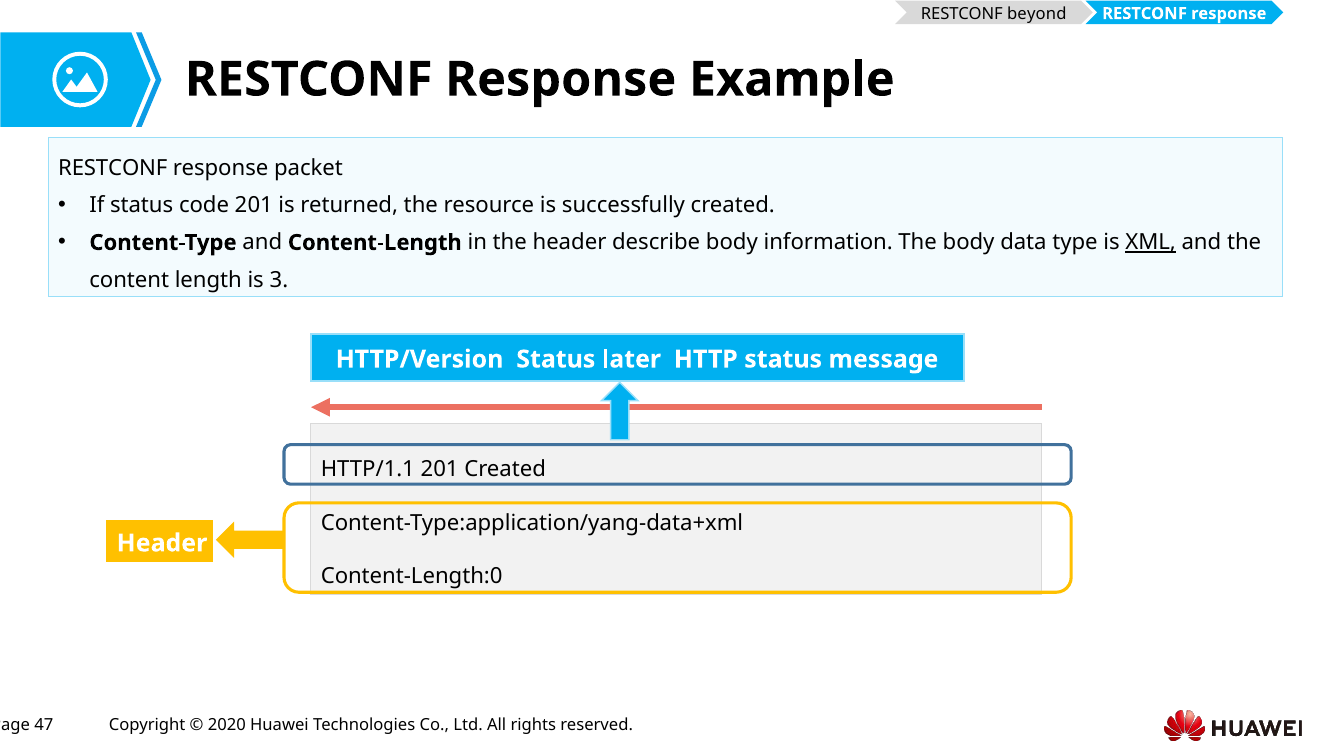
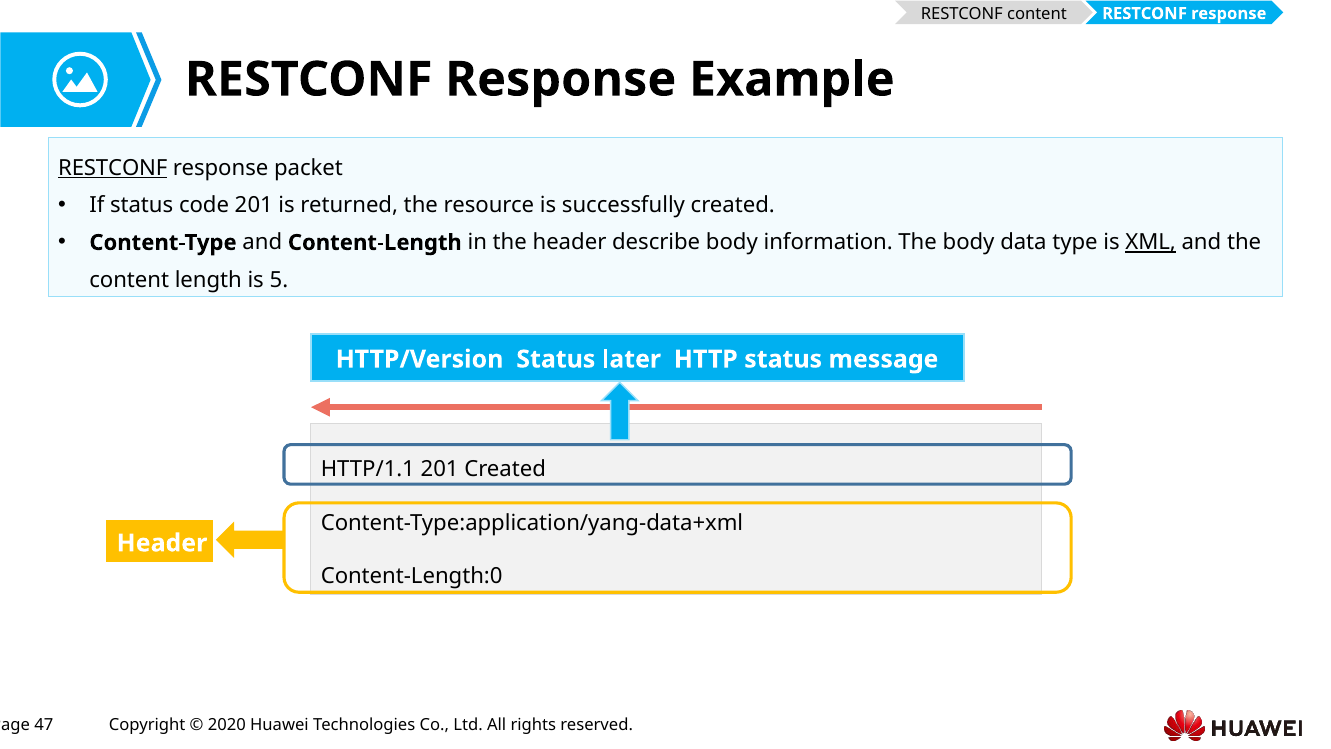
RESTCONF beyond: beyond -> content
RESTCONF at (113, 168) underline: none -> present
3: 3 -> 5
